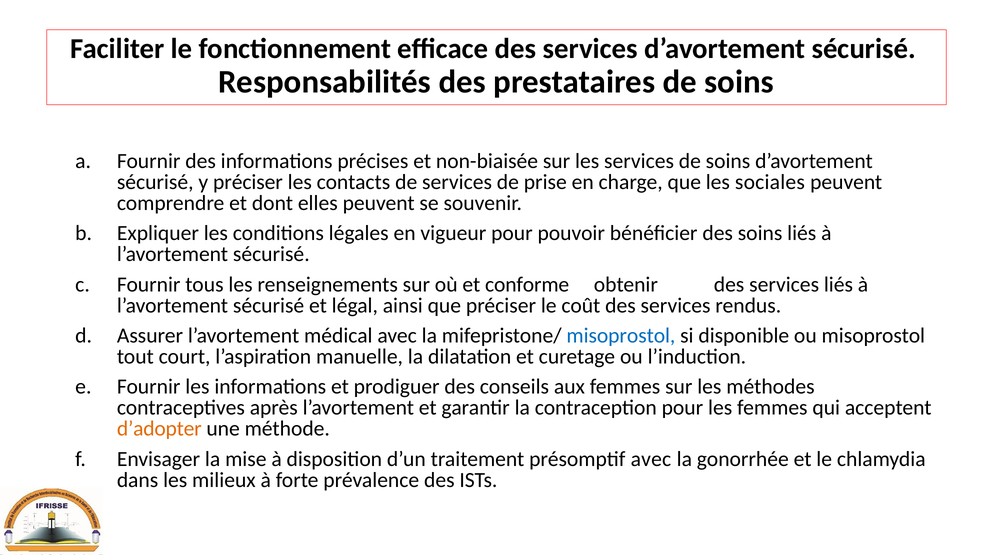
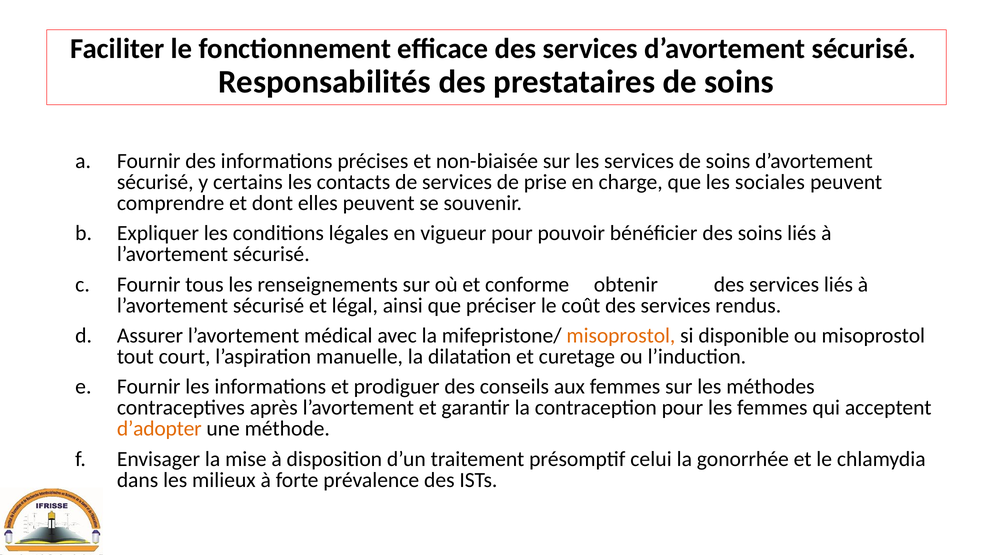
y préciser: préciser -> certains
misoprostol at (621, 336) colour: blue -> orange
présomptif avec: avec -> celui
